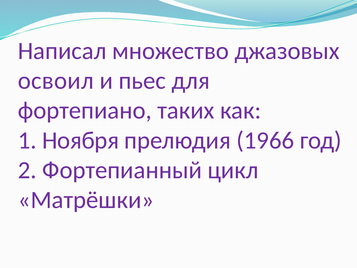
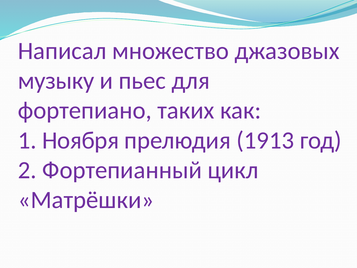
освоил: освоил -> музыку
1966: 1966 -> 1913
